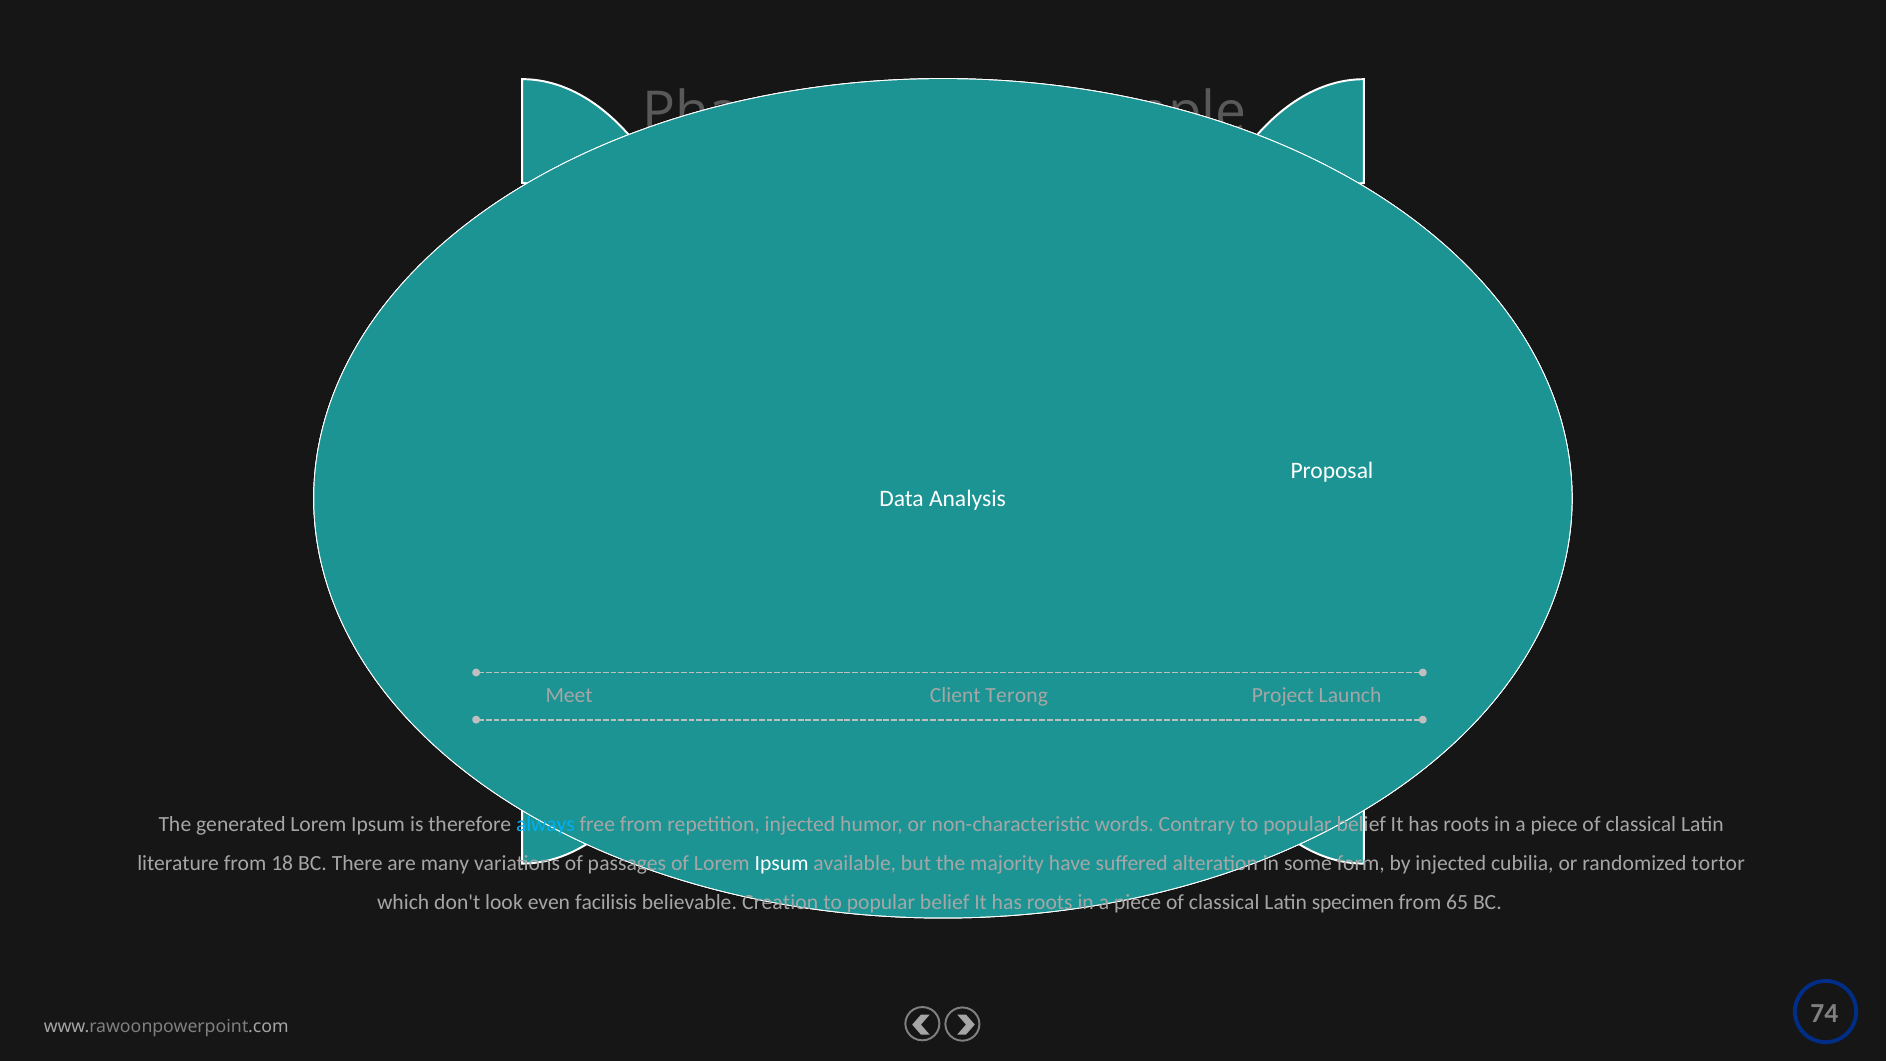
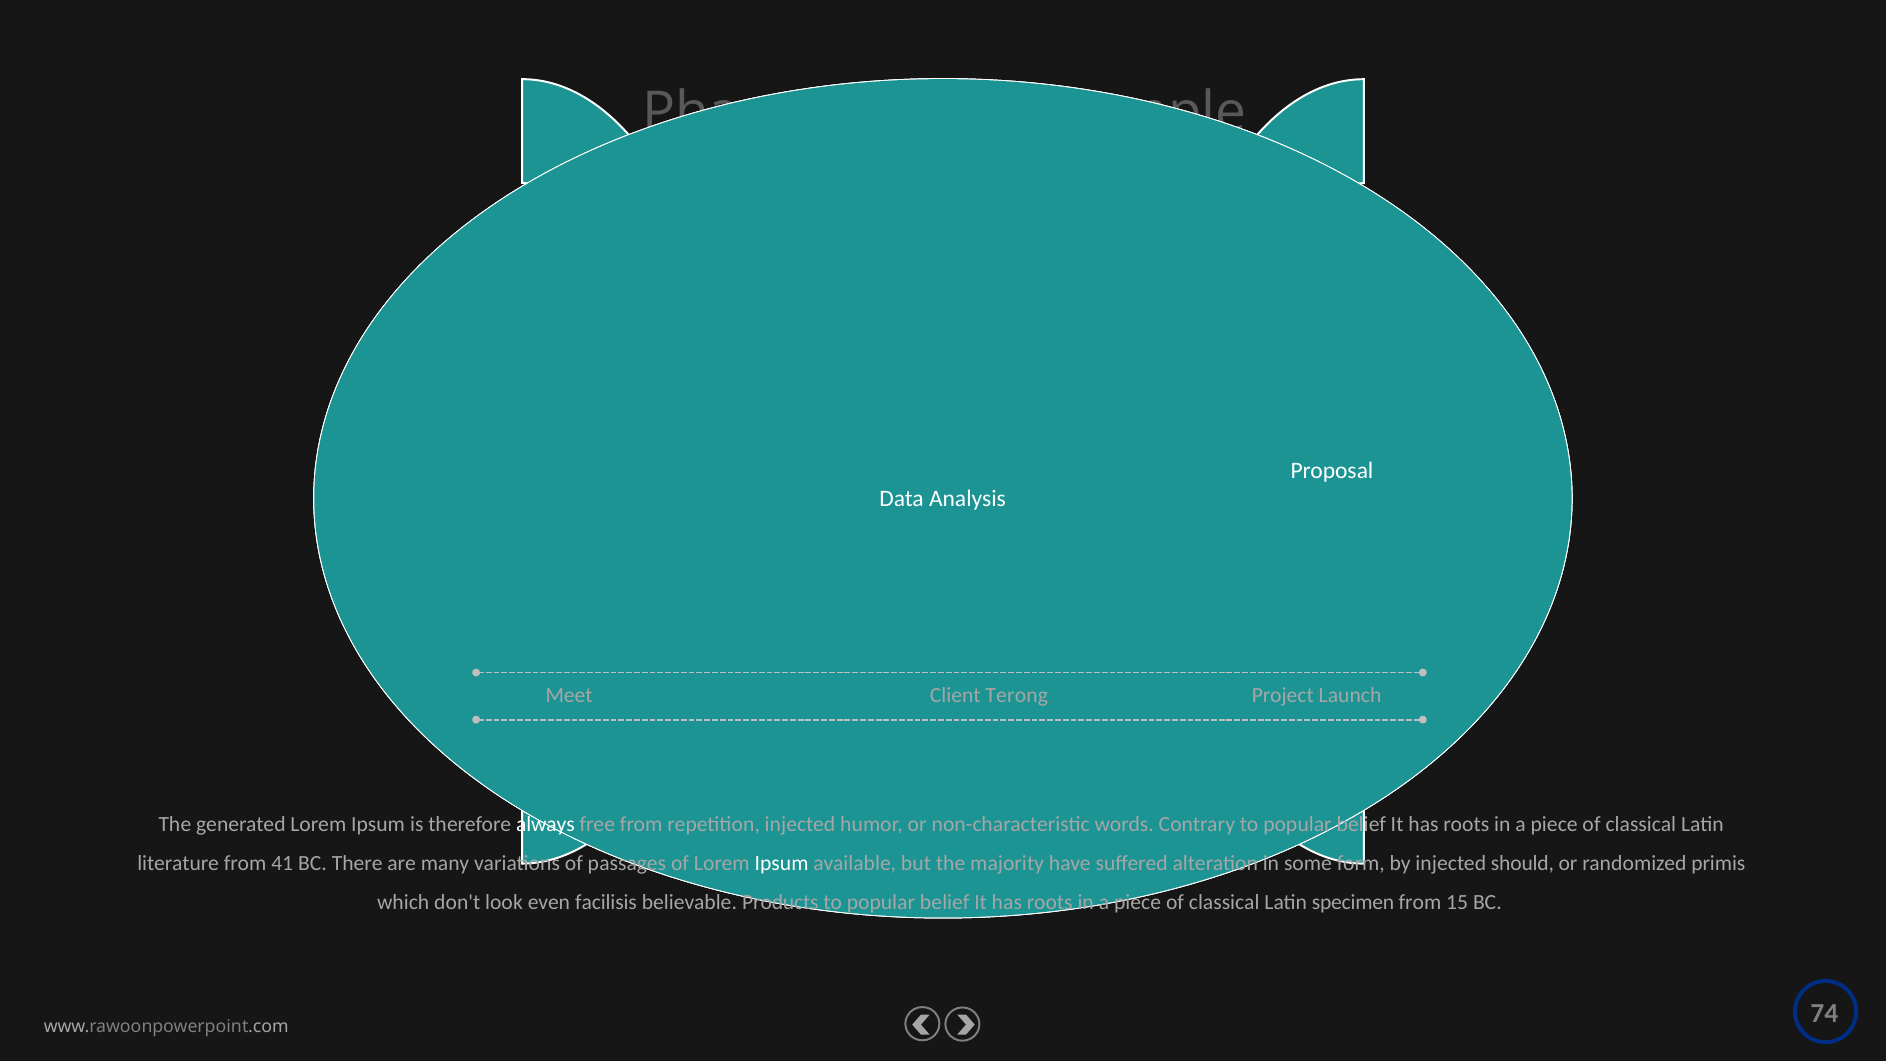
always colour: light blue -> white
18: 18 -> 41
cubilia: cubilia -> should
tortor: tortor -> primis
Creation: Creation -> Products
65: 65 -> 15
